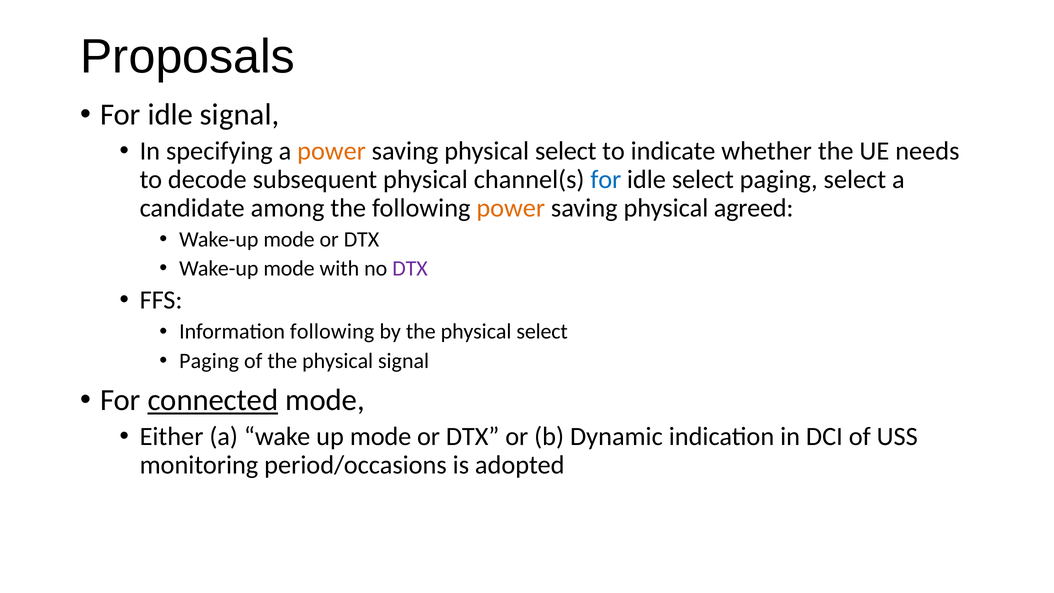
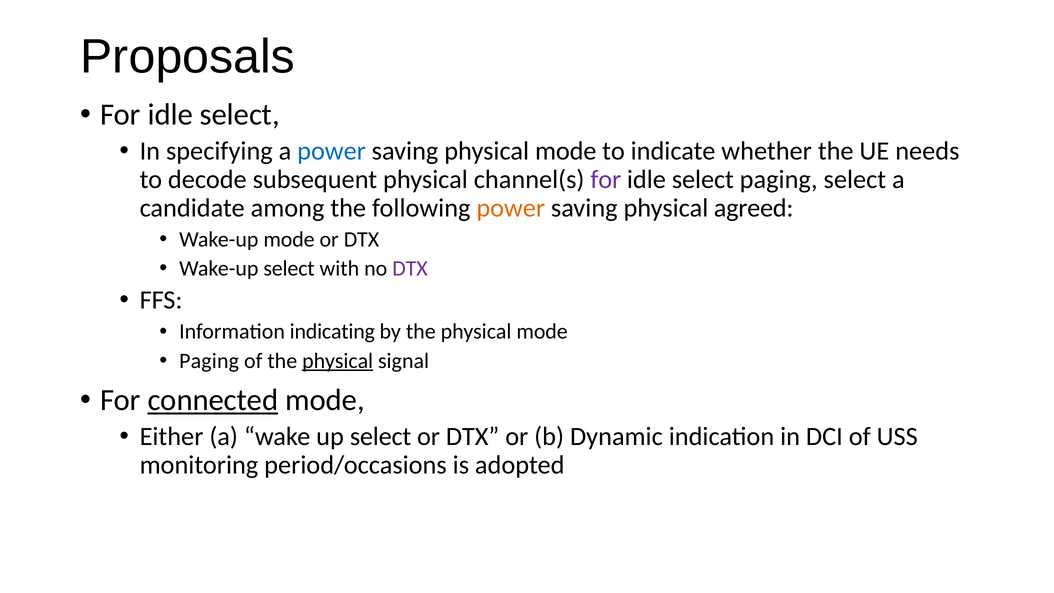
signal at (240, 115): signal -> select
power at (332, 151) colour: orange -> blue
saving physical select: select -> mode
for at (606, 179) colour: blue -> purple
mode at (289, 269): mode -> select
Information following: following -> indicating
the physical select: select -> mode
physical at (338, 361) underline: none -> present
up mode: mode -> select
